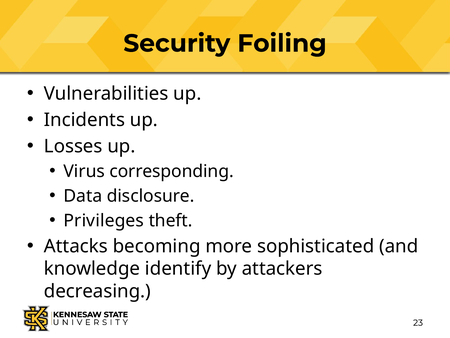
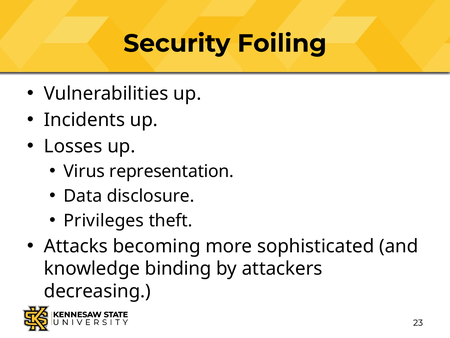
corresponding: corresponding -> representation
identify: identify -> binding
